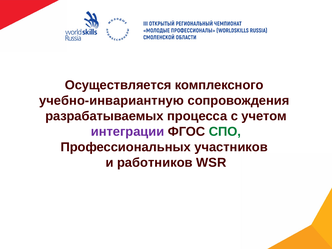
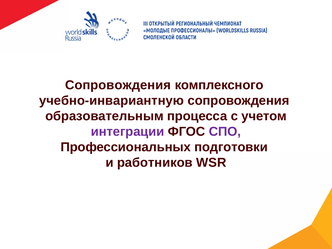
Осуществляется at (118, 85): Осуществляется -> Сопровождения
разрабатываемых: разрабатываемых -> образовательным
СПО colour: green -> purple
участников: участников -> подготовки
